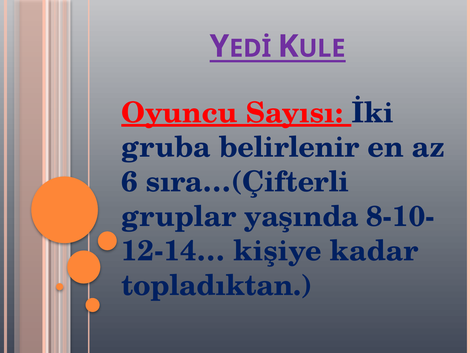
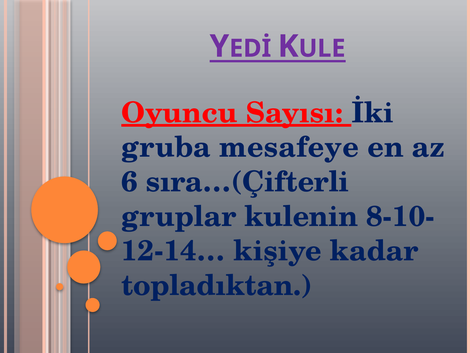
belirlenir: belirlenir -> mesafeye
yaşında: yaşında -> kulenin
